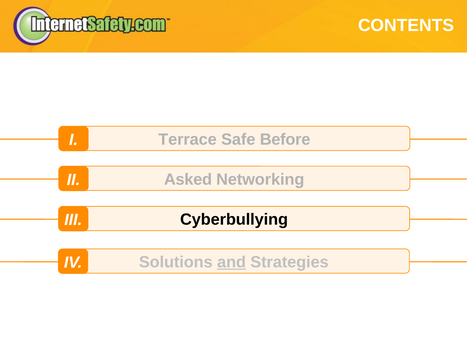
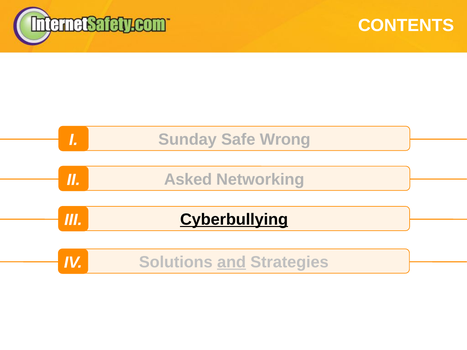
Terrace: Terrace -> Sunday
Before: Before -> Wrong
Cyberbullying underline: none -> present
